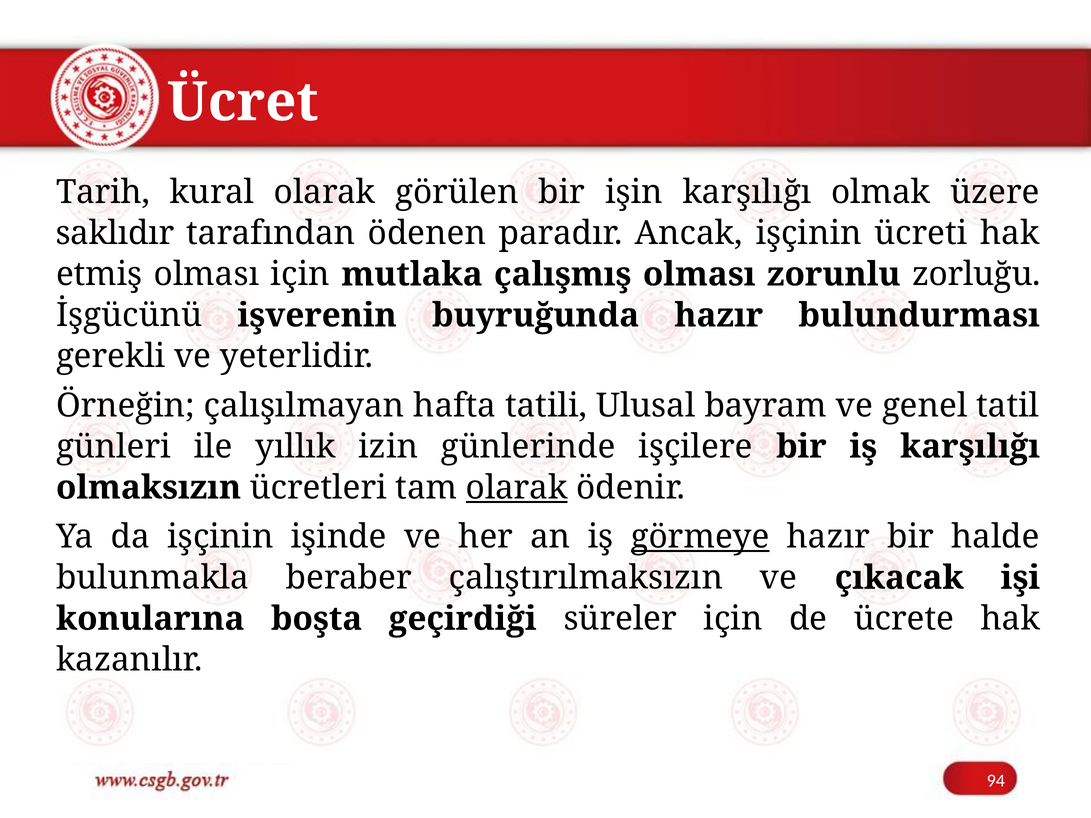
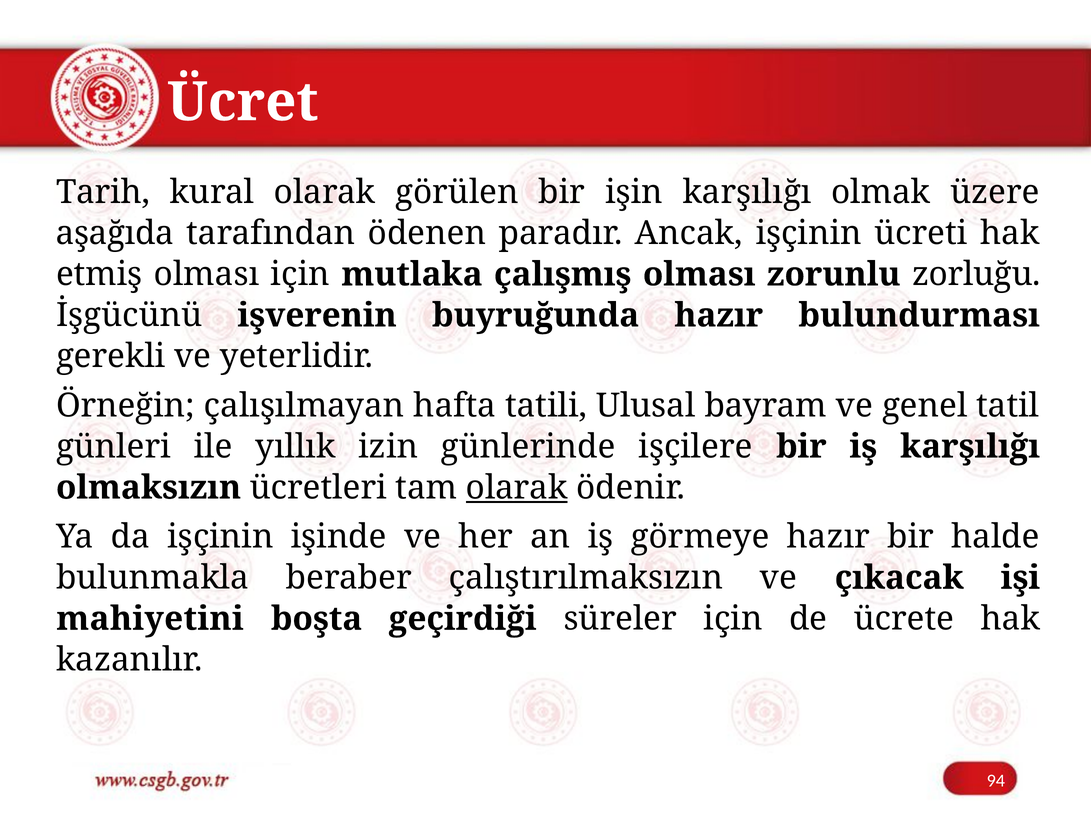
saklıdır: saklıdır -> aşağıda
görmeye underline: present -> none
konularına: konularına -> mahiyetini
